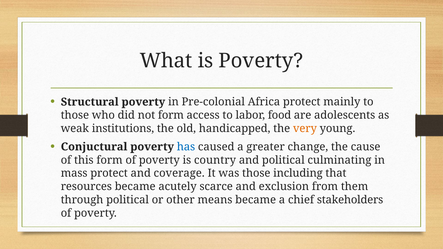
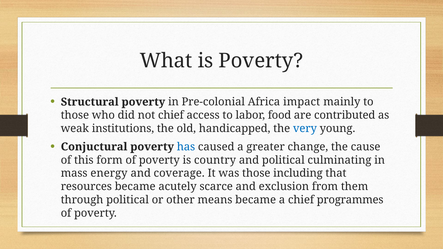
Africa protect: protect -> impact
not form: form -> chief
adolescents: adolescents -> contributed
very colour: orange -> blue
mass protect: protect -> energy
stakeholders: stakeholders -> programmes
